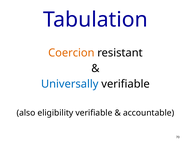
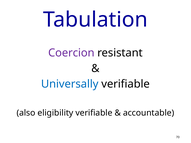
Coercion colour: orange -> purple
